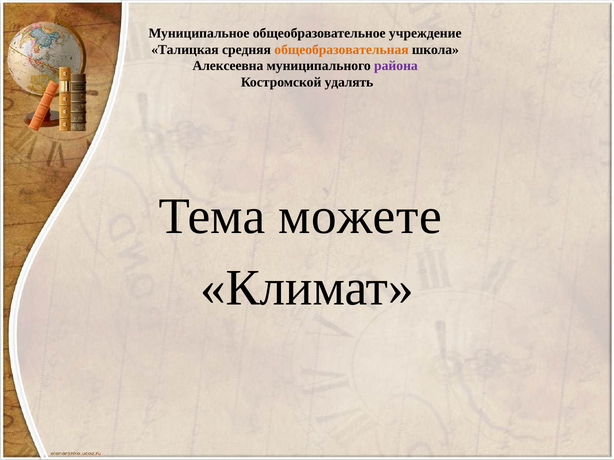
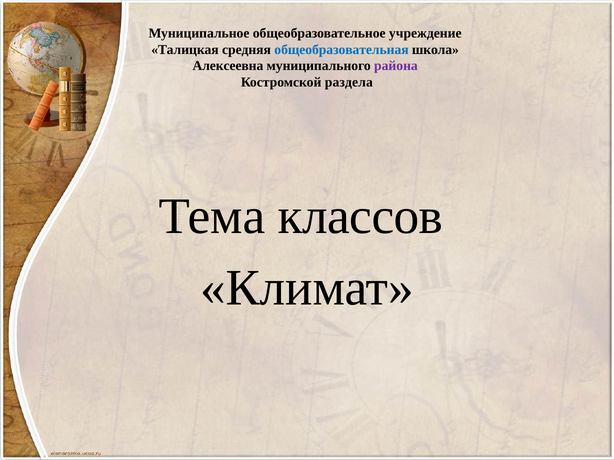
общеобразовательная colour: orange -> blue
удалять: удалять -> раздела
можете: можете -> классов
